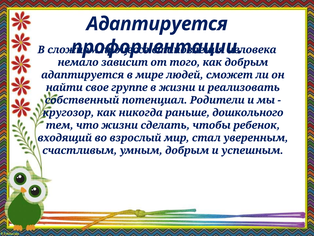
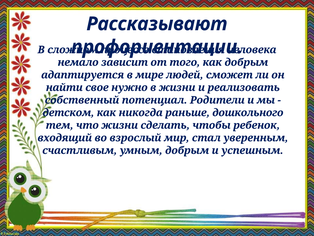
Адаптируется at (157, 24): Адаптируется -> Рассказывают
группе: группе -> нужно
кругозор: кругозор -> детском
